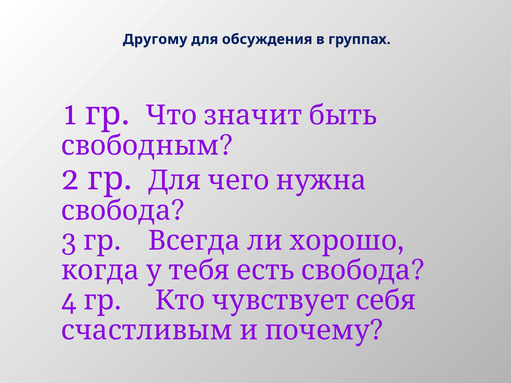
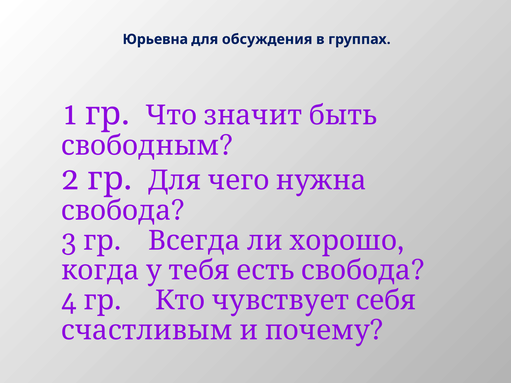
Другому: Другому -> Юрьевна
